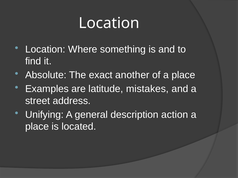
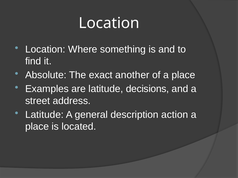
mistakes: mistakes -> decisions
Unifying at (44, 115): Unifying -> Latitude
